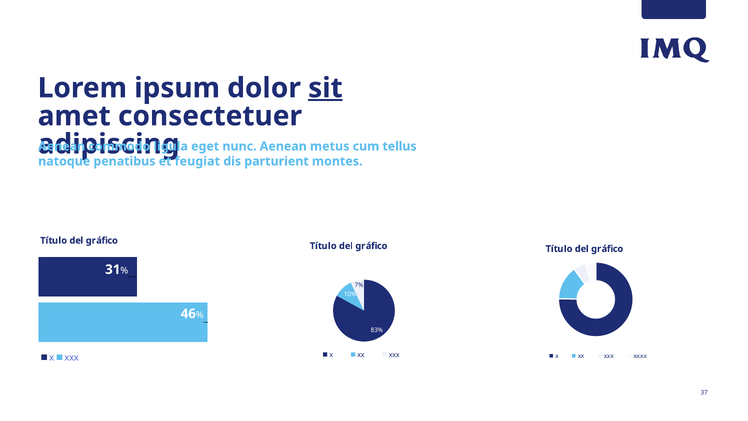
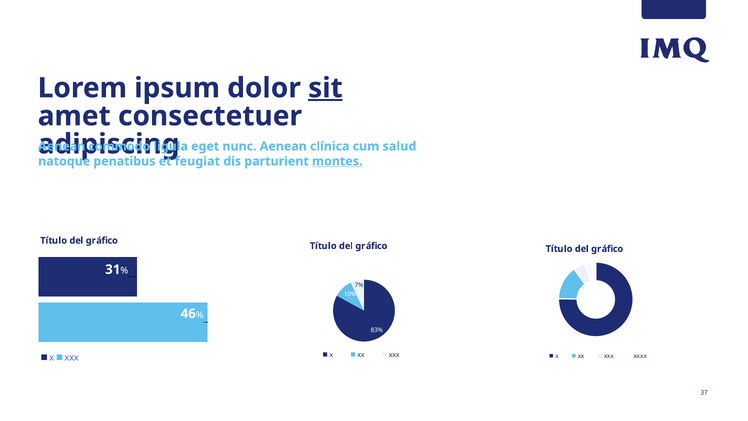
metus: metus -> clínica
tellus: tellus -> salud
montes underline: none -> present
